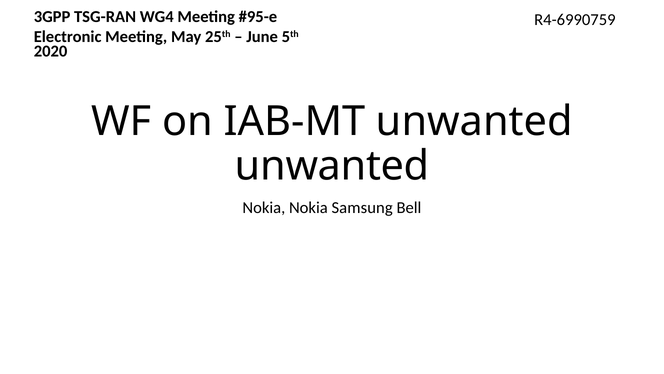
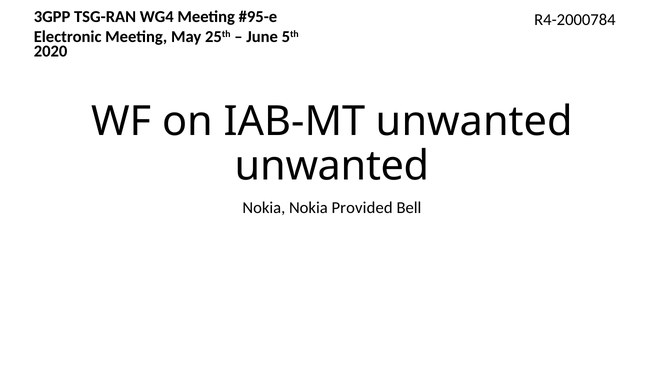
R4-6990759: R4-6990759 -> R4-2000784
Samsung: Samsung -> Provided
